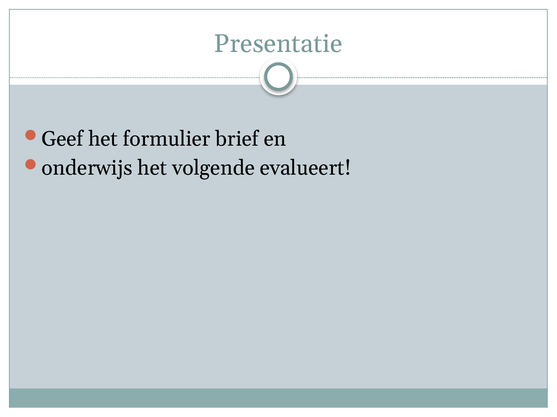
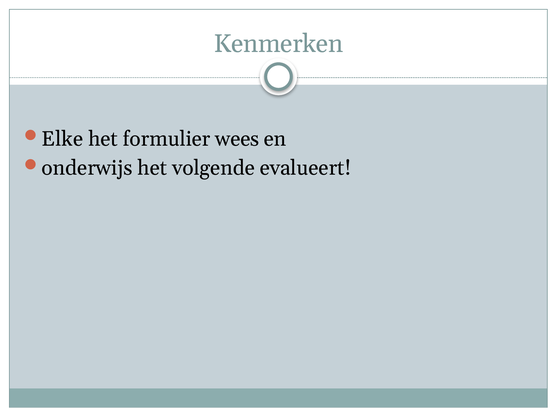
Presentatie: Presentatie -> Kenmerken
Geef: Geef -> Elke
brief: brief -> wees
